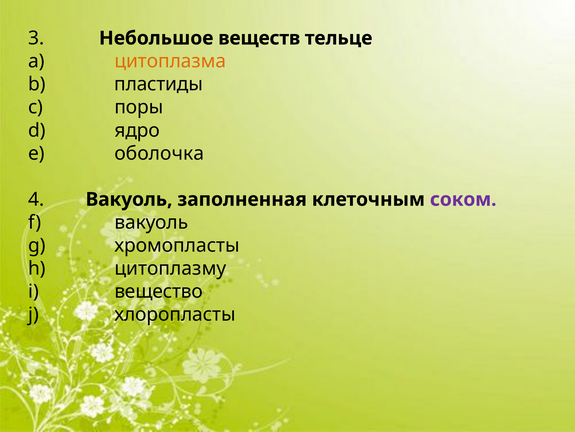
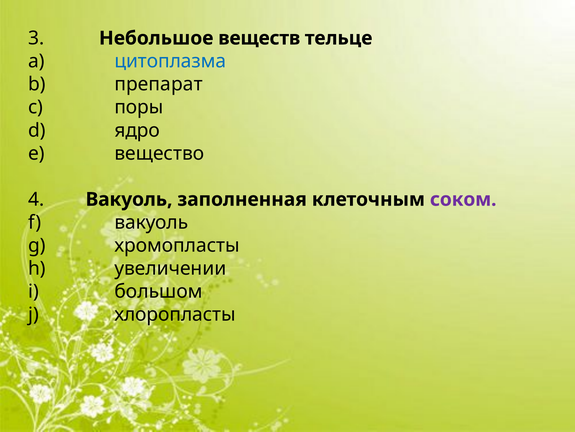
цитоплазма colour: orange -> blue
пластиды: пластиды -> препарат
оболочка: оболочка -> вещество
цитоплазму: цитоплазму -> увеличении
вещество: вещество -> большом
